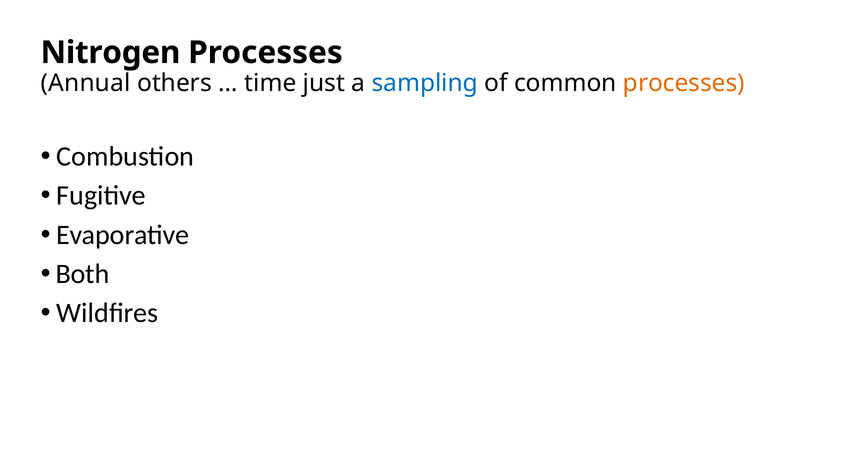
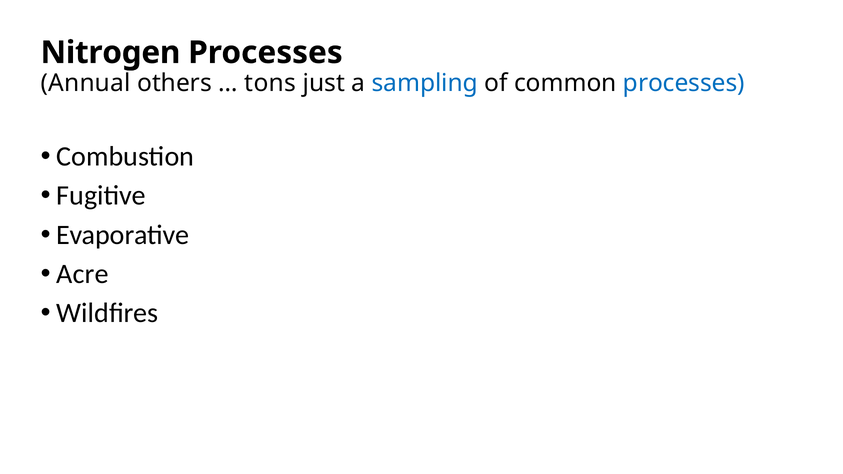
time: time -> tons
processes at (684, 83) colour: orange -> blue
Both: Both -> Acre
